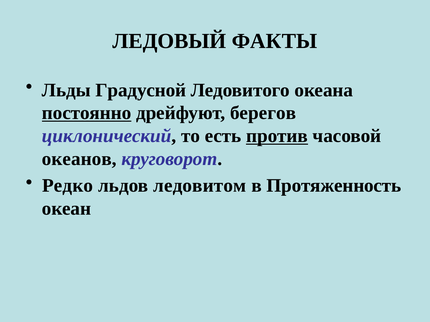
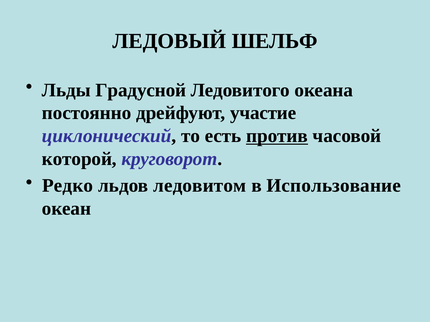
ФАКТЫ: ФАКТЫ -> ШЕЛЬФ
постоянно underline: present -> none
берегов: берегов -> участие
океанов: океанов -> которой
Протяженность: Протяженность -> Использование
